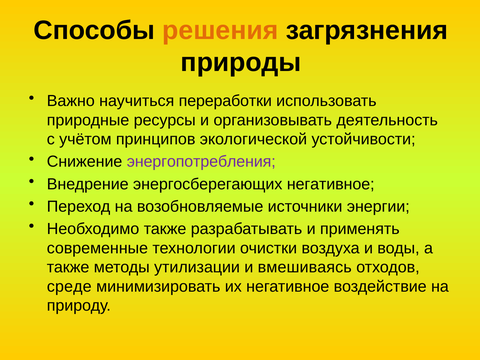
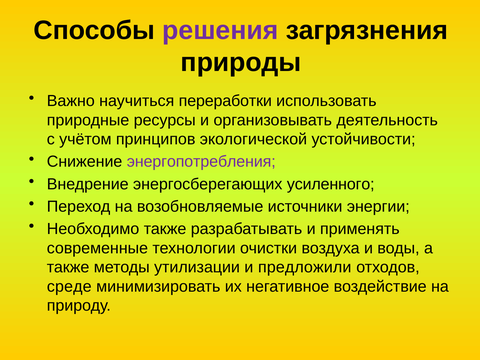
решения colour: orange -> purple
энергосберегающих негативное: негативное -> усиленного
вмешиваясь: вмешиваясь -> предложили
